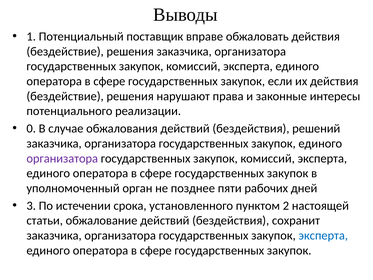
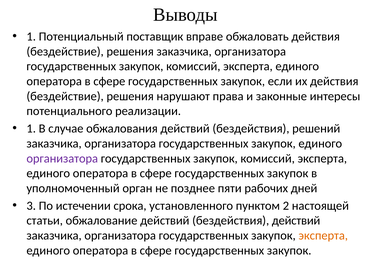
0 at (31, 128): 0 -> 1
бездействия сохранит: сохранит -> действий
эксперта at (323, 235) colour: blue -> orange
